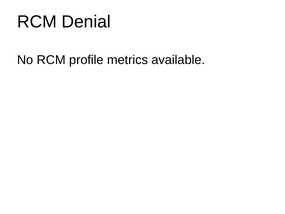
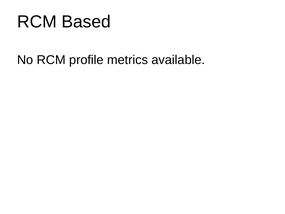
Denial: Denial -> Based
